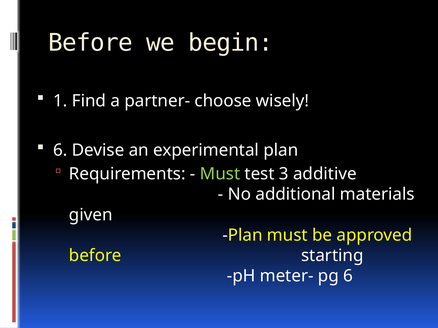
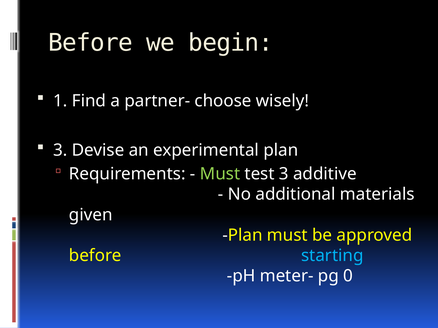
6 at (60, 150): 6 -> 3
starting colour: white -> light blue
pg 6: 6 -> 0
